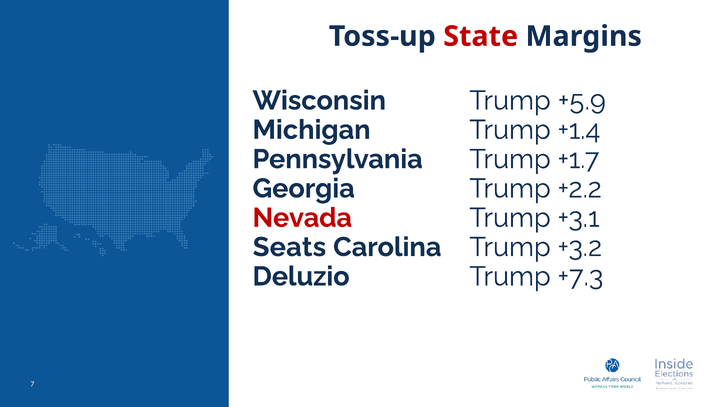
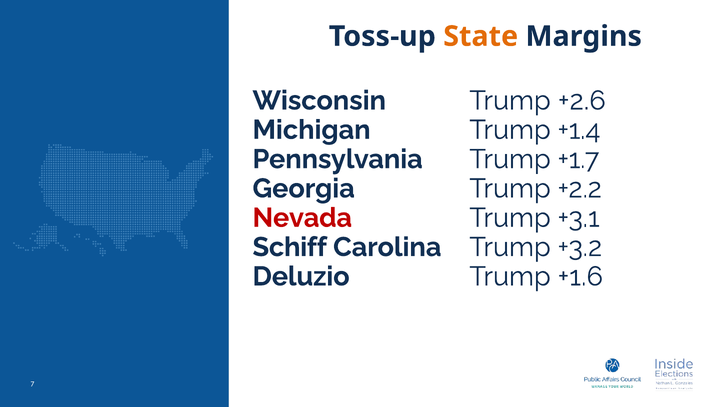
State colour: red -> orange
+5.9: +5.9 -> +2.6
Seats: Seats -> Schiff
+7.3: +7.3 -> +1.6
